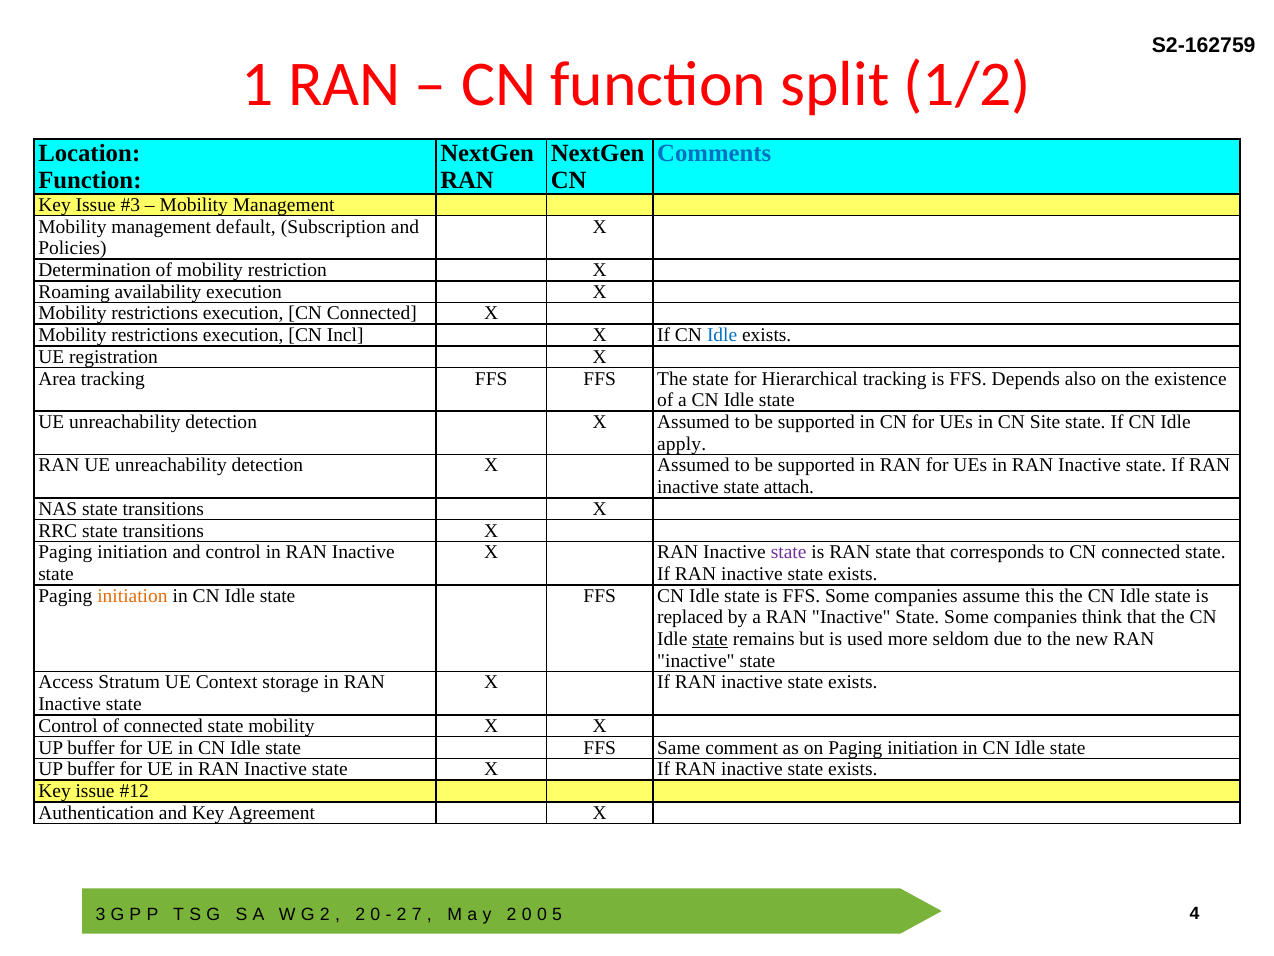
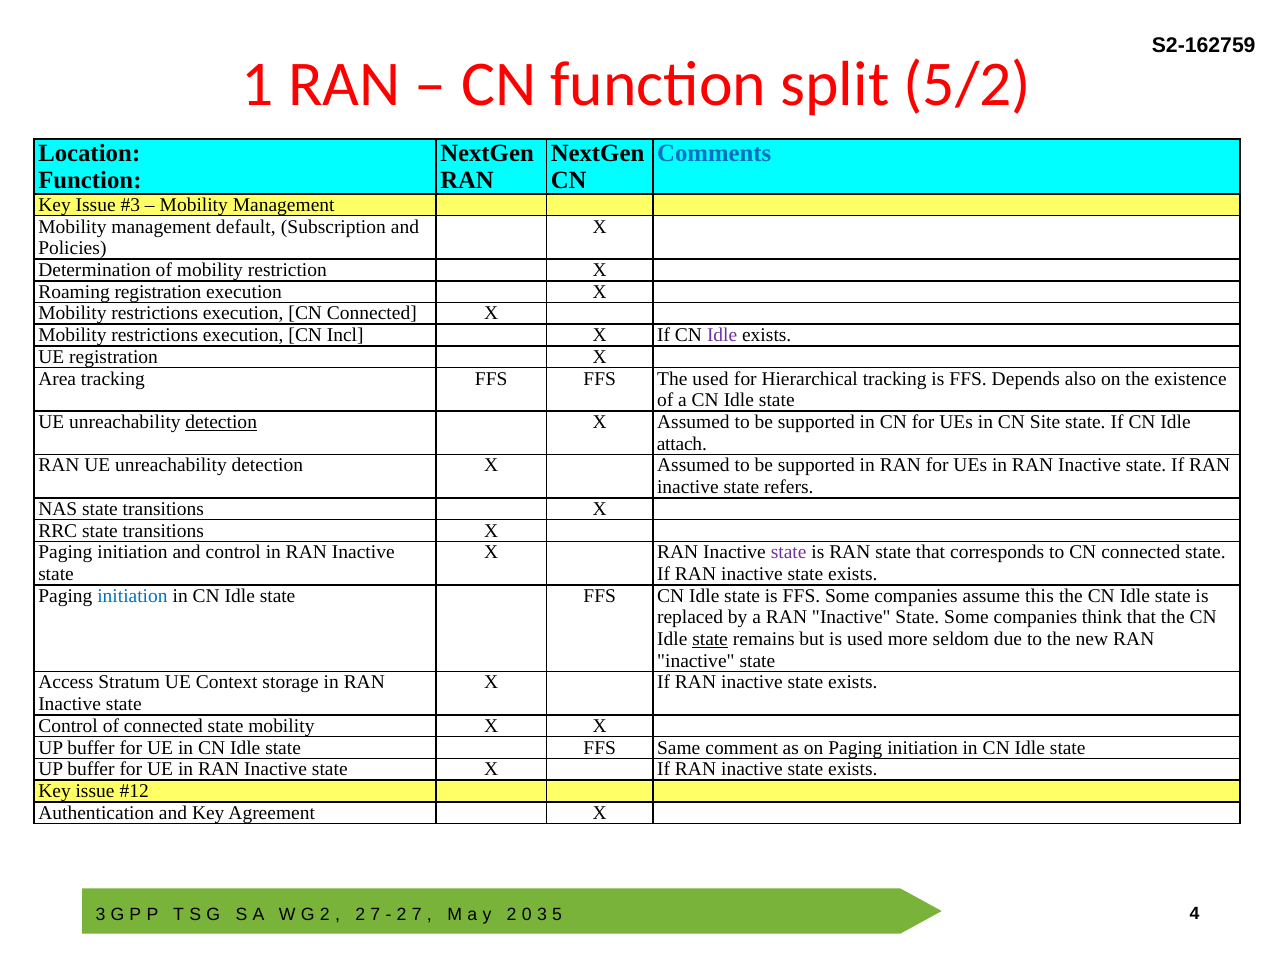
1/2: 1/2 -> 5/2
Roaming availability: availability -> registration
Idle at (722, 335) colour: blue -> purple
The state: state -> used
detection at (221, 422) underline: none -> present
apply: apply -> attach
attach: attach -> refers
initiation at (132, 595) colour: orange -> blue
0 at (375, 914): 0 -> 7
0 at (542, 914): 0 -> 3
